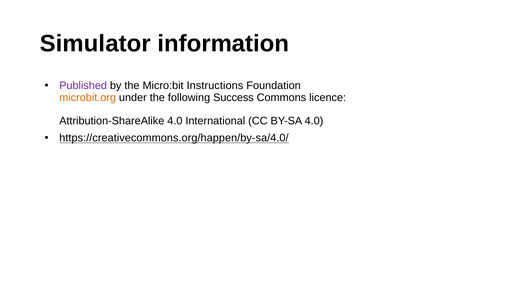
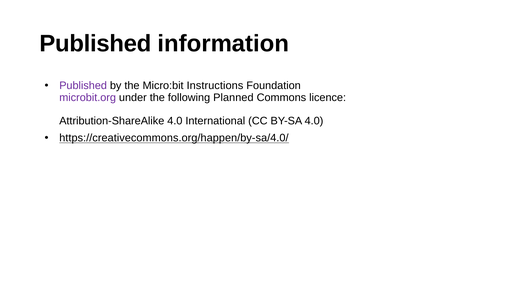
Simulator at (95, 44): Simulator -> Published
microbit.org colour: orange -> purple
Success: Success -> Planned
